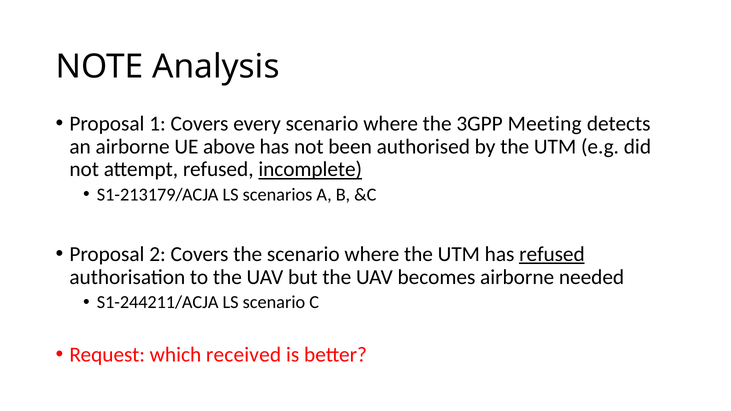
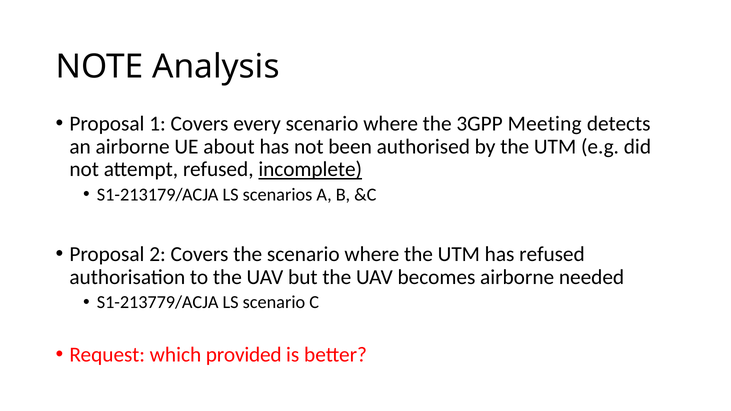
above: above -> about
refused at (552, 254) underline: present -> none
S1-244211/ACJA: S1-244211/ACJA -> S1-213779/ACJA
received: received -> provided
